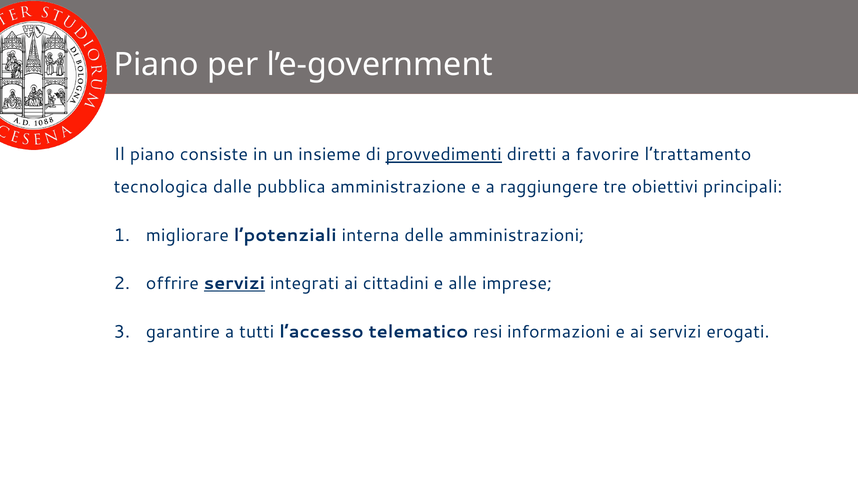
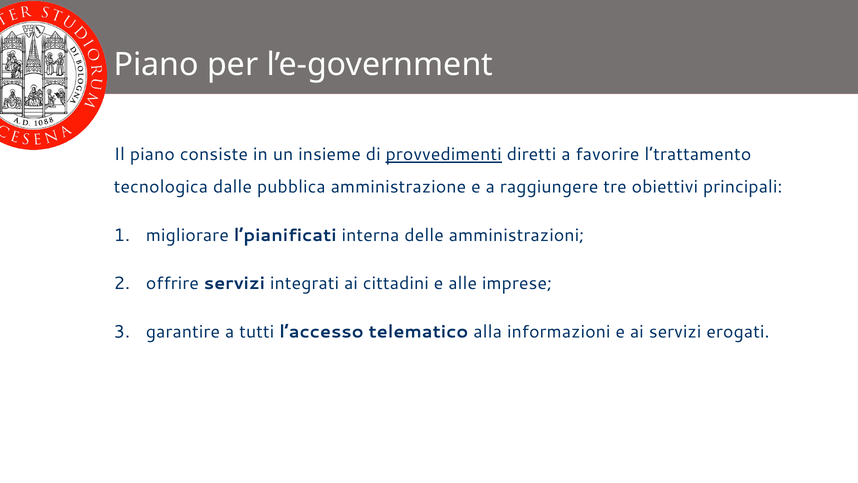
l’potenziali: l’potenziali -> l’pianificati
servizi at (234, 283) underline: present -> none
resi: resi -> alla
